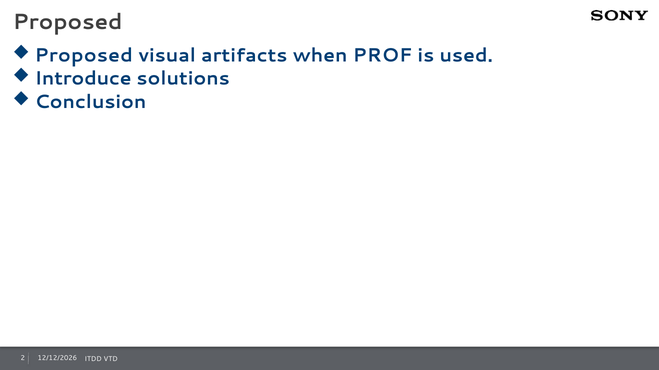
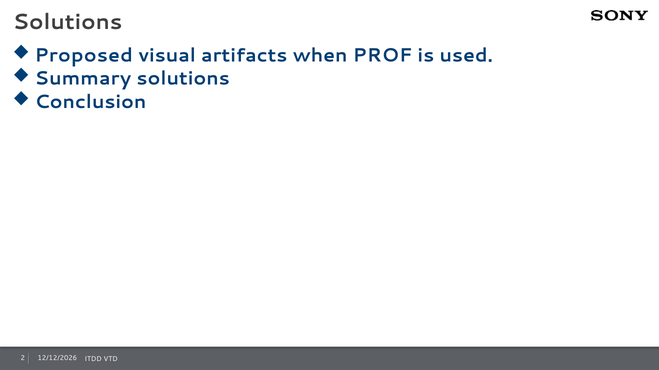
Proposed at (68, 22): Proposed -> Solutions
Introduce: Introduce -> Summary
